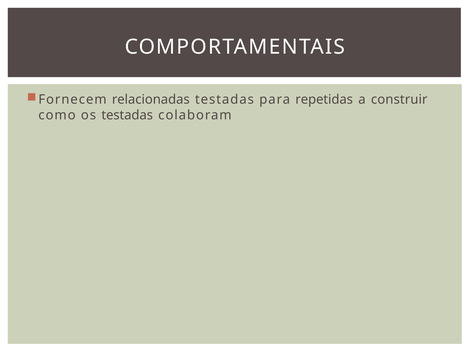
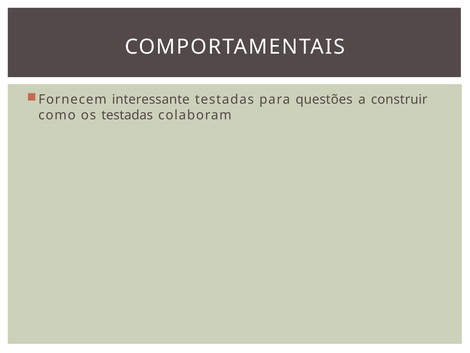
relacionadas: relacionadas -> interessante
repetidas: repetidas -> questões
